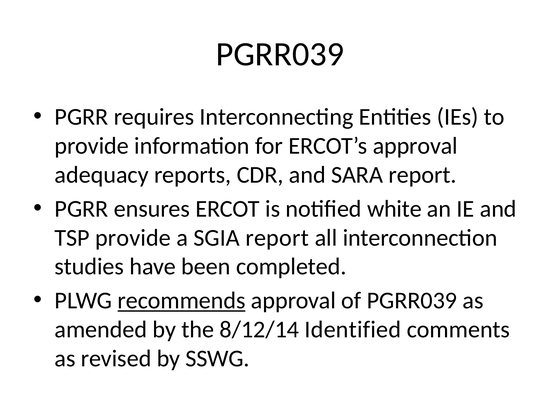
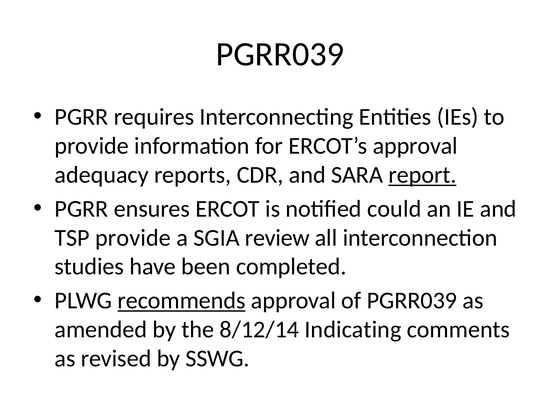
report at (422, 175) underline: none -> present
white: white -> could
SGIA report: report -> review
Identified: Identified -> Indicating
